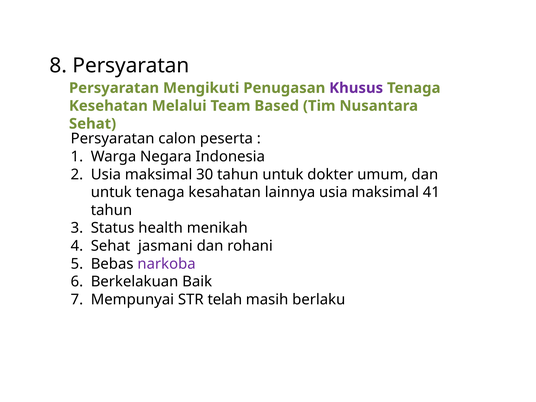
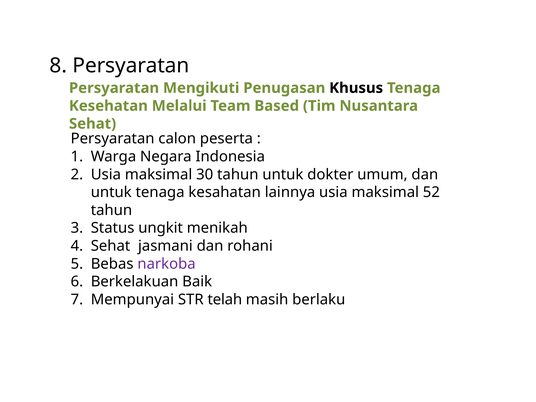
Khusus colour: purple -> black
41: 41 -> 52
health: health -> ungkit
